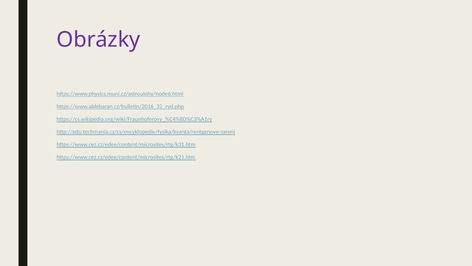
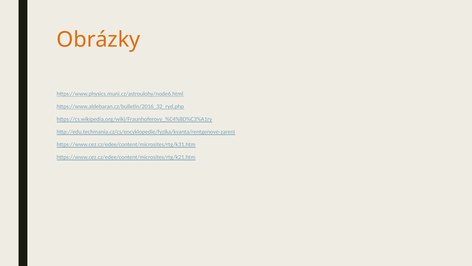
Obrázky colour: purple -> orange
